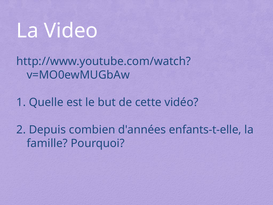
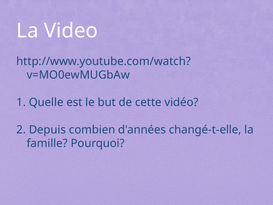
enfants-t-elle: enfants-t-elle -> changé-t-elle
